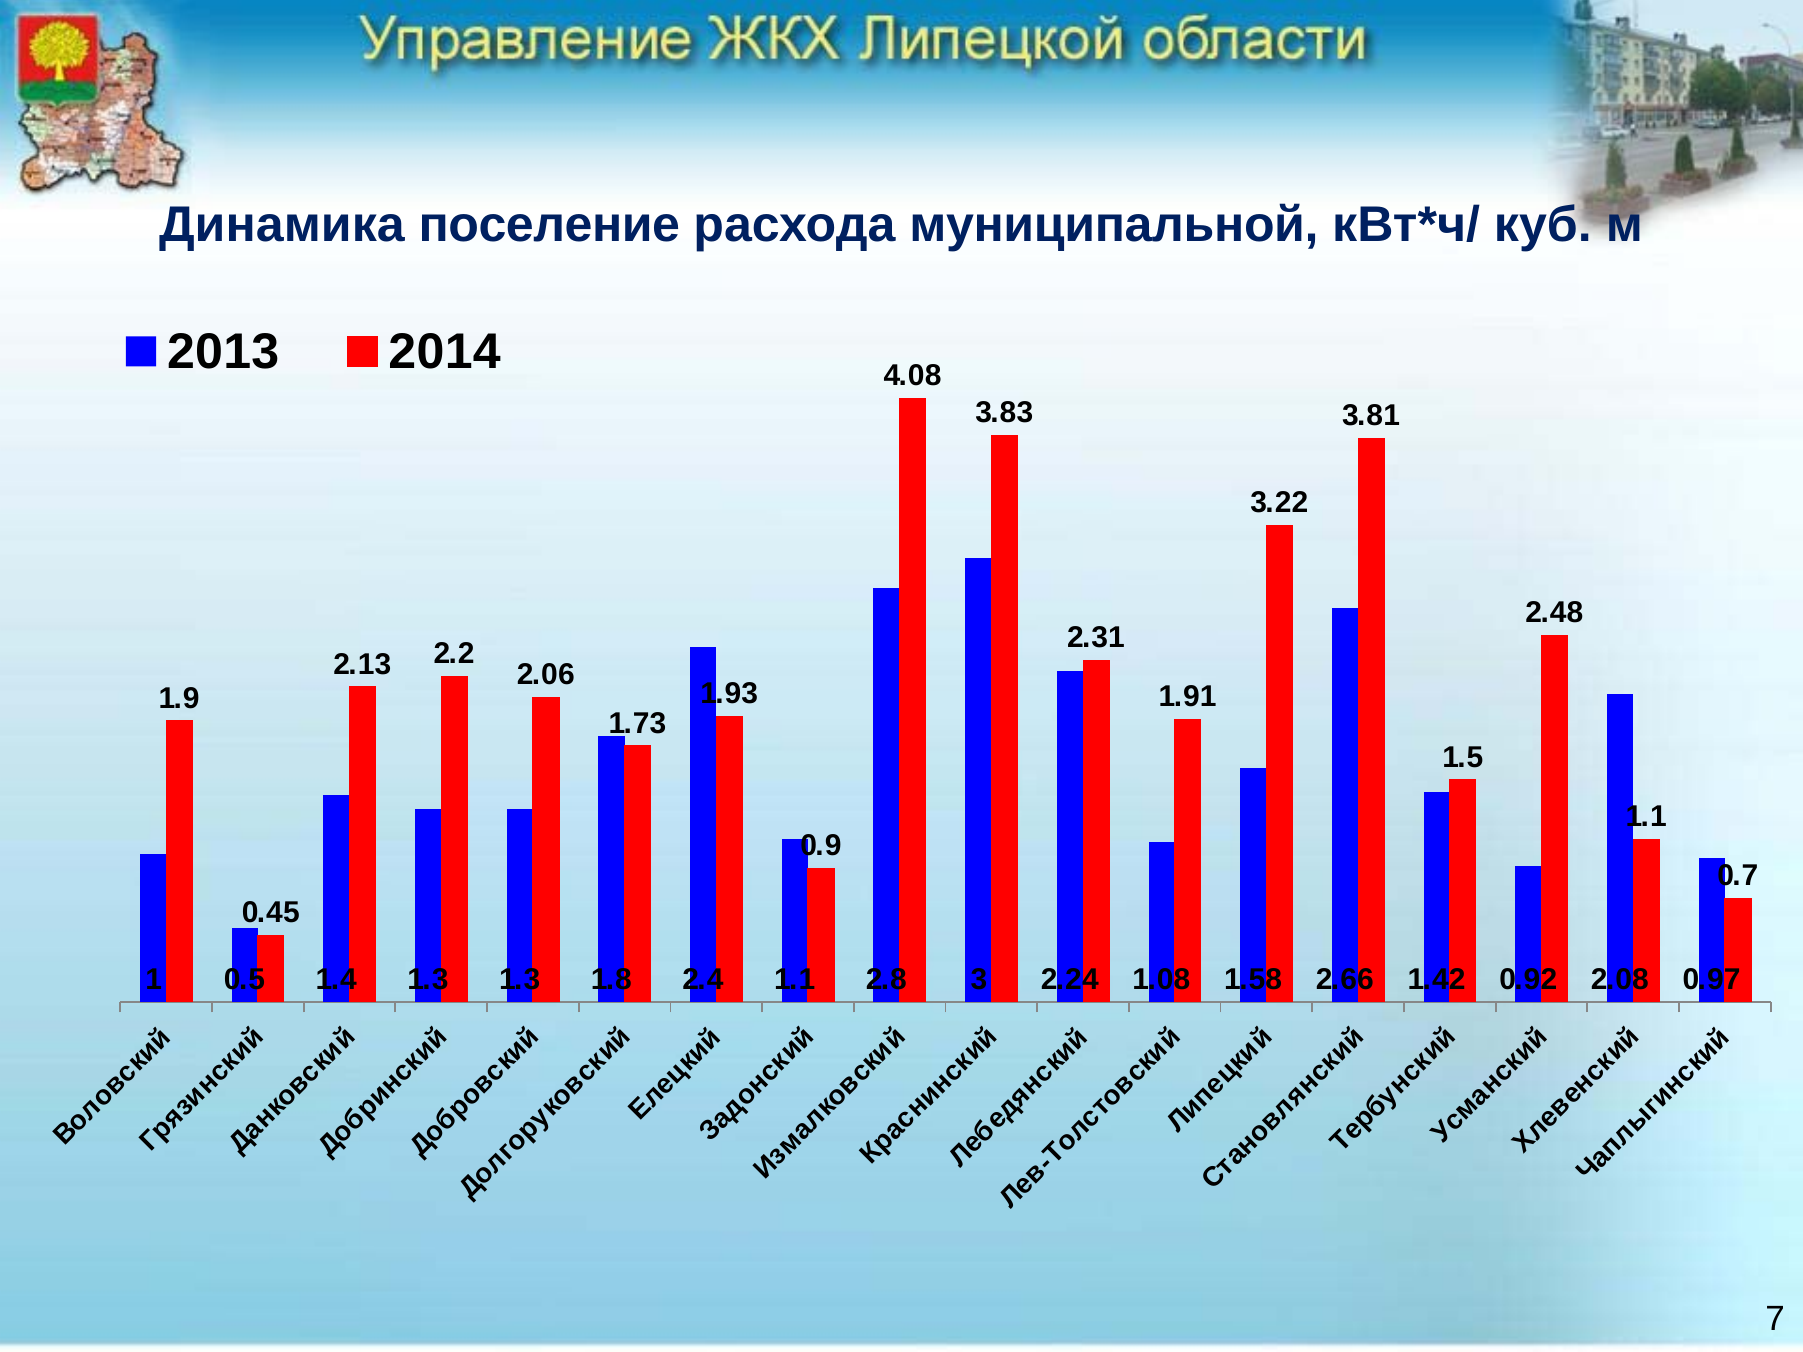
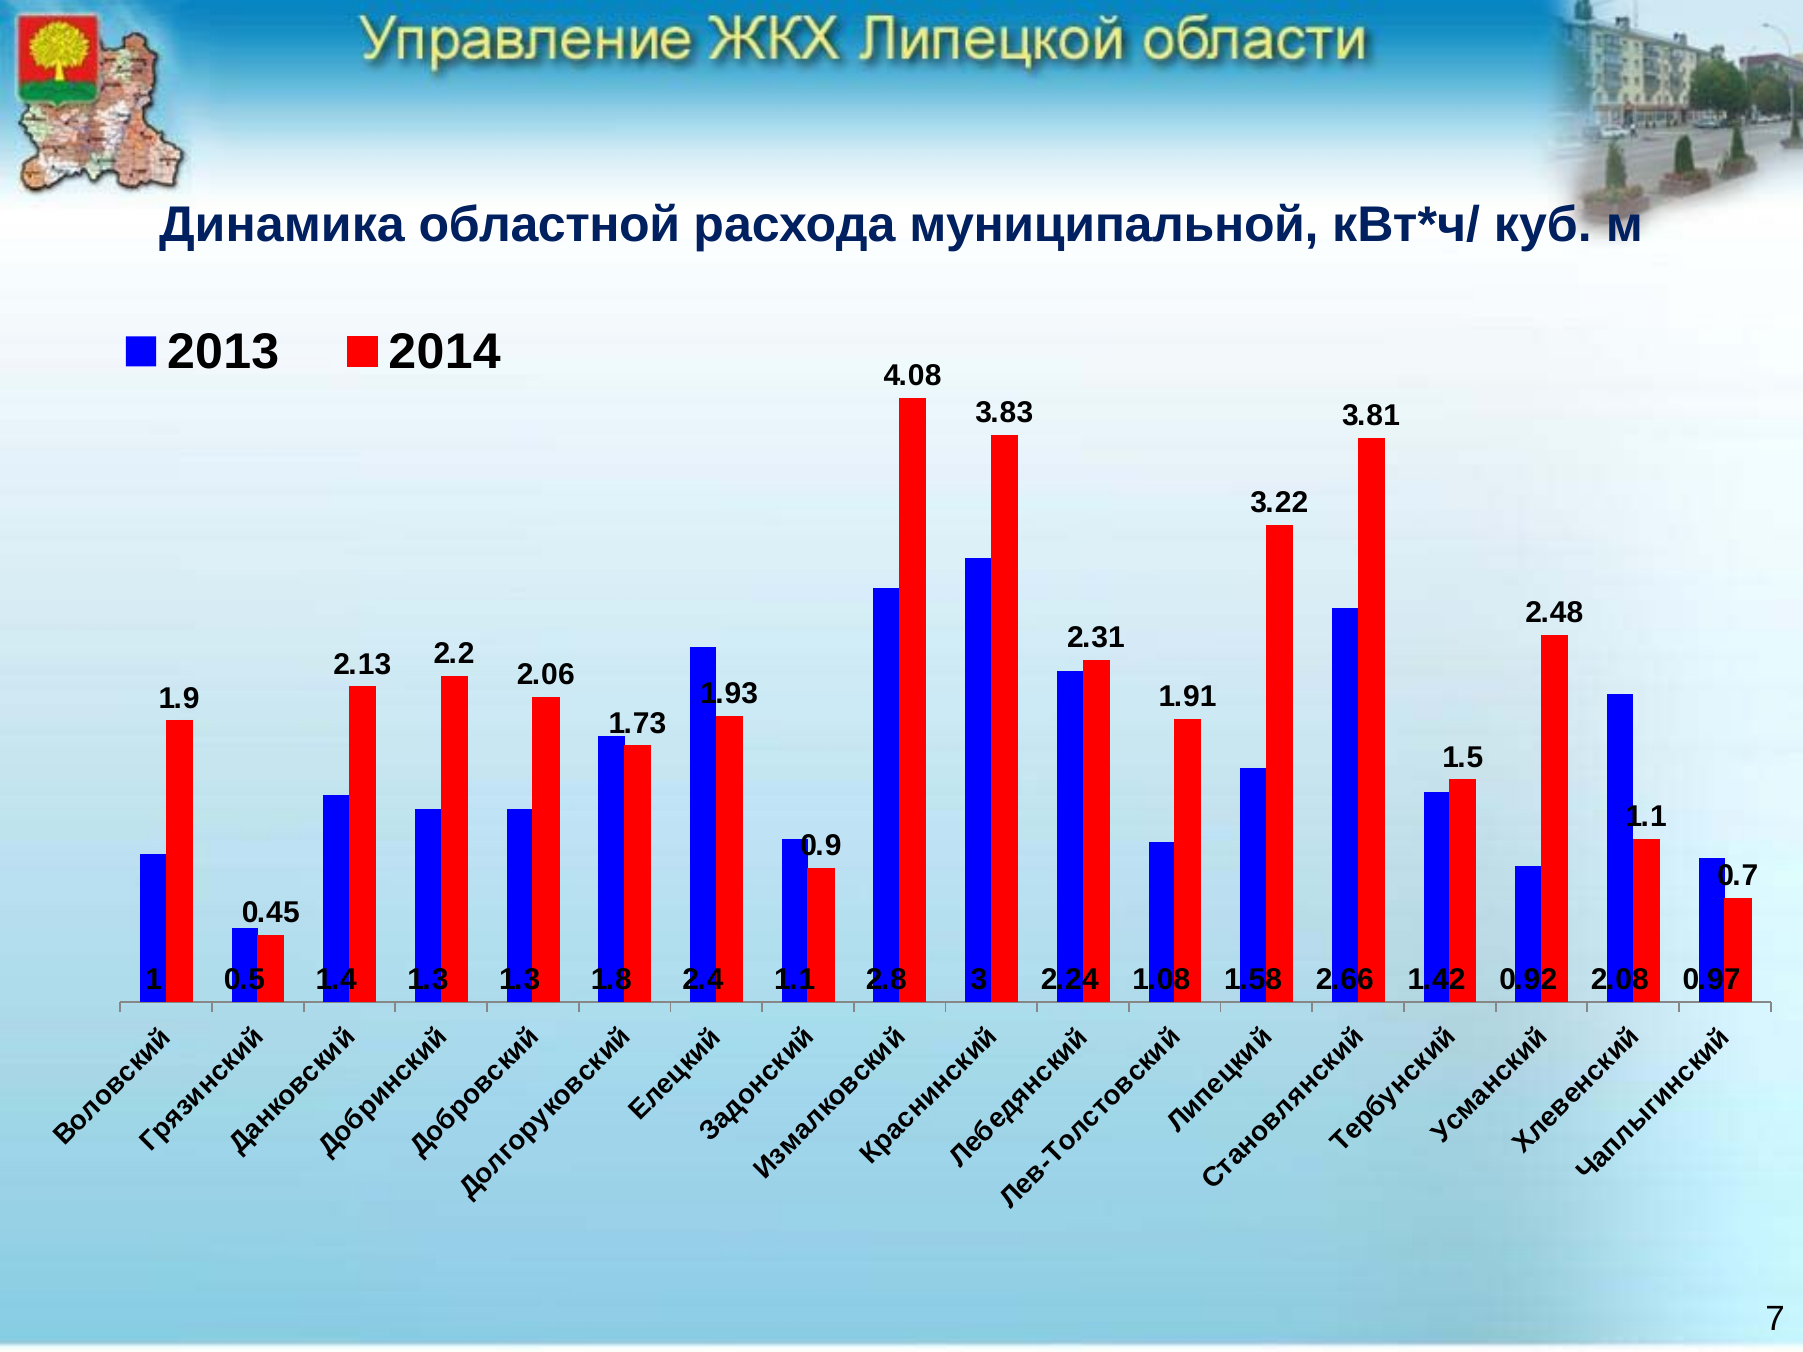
поселение: поселение -> областной
